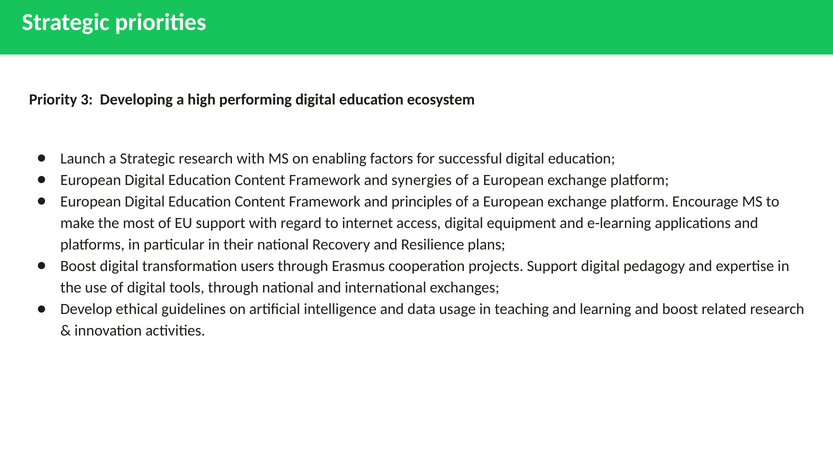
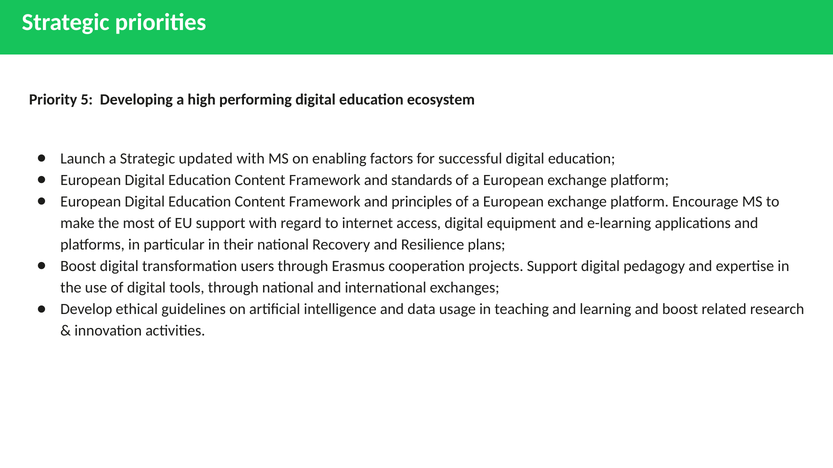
3: 3 -> 5
Strategic research: research -> updated
synergies: synergies -> standards
